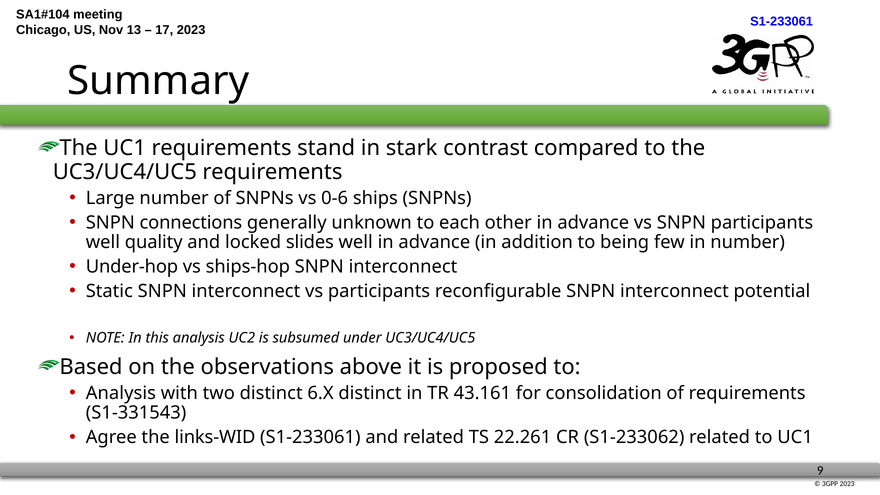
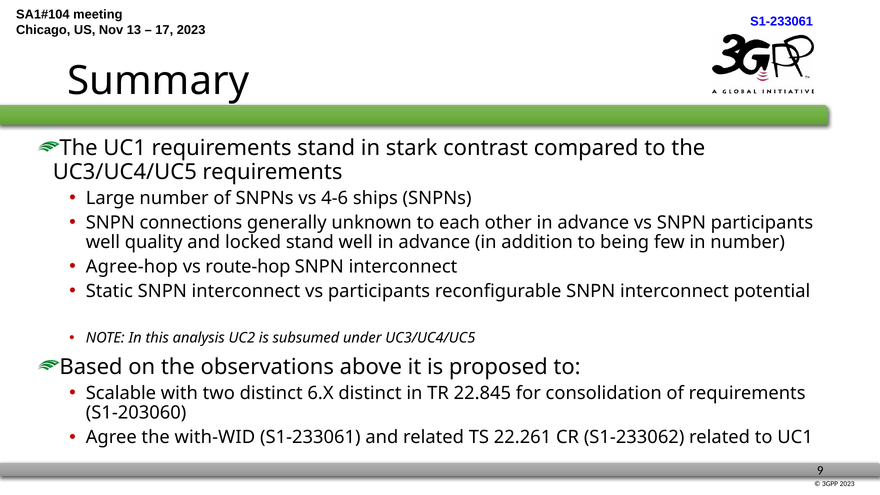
0-6: 0-6 -> 4-6
locked slides: slides -> stand
Under-hop: Under-hop -> Agree-hop
ships-hop: ships-hop -> route-hop
Analysis at (121, 393): Analysis -> Scalable
43.161: 43.161 -> 22.845
S1-331543: S1-331543 -> S1-203060
links-WID: links-WID -> with-WID
